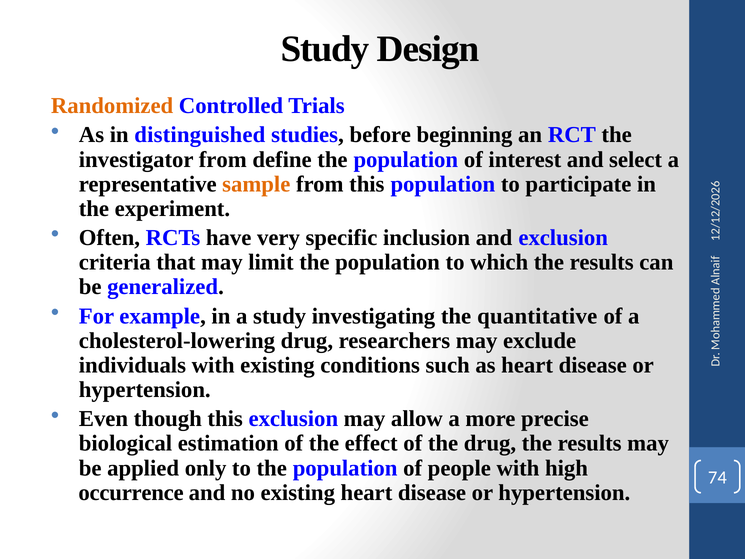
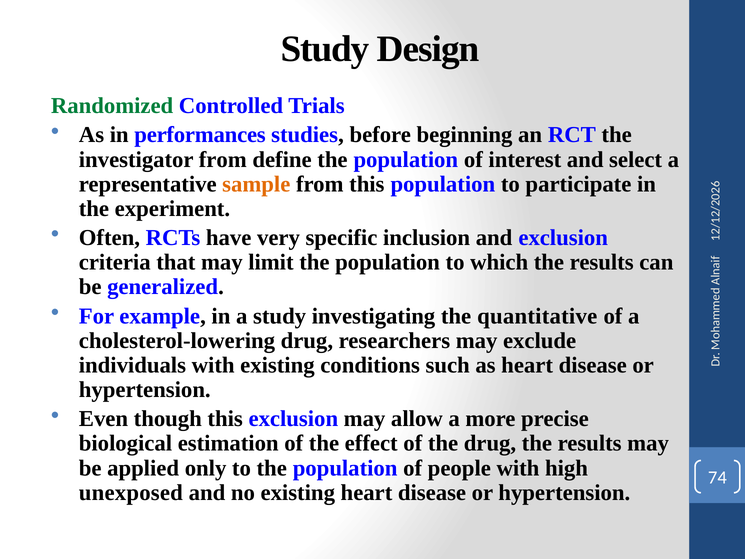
Randomized colour: orange -> green
distinguished: distinguished -> performances
occurrence: occurrence -> unexposed
